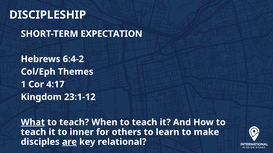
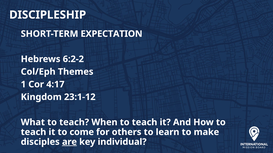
6:4-2: 6:4-2 -> 6:2-2
What underline: present -> none
inner: inner -> come
relational: relational -> individual
